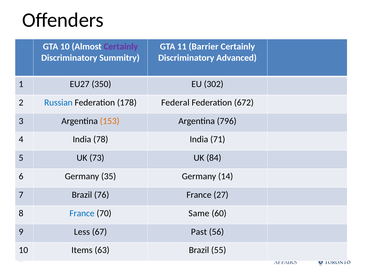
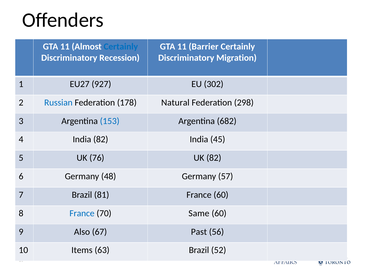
10 at (65, 47): 10 -> 11
Certainly at (121, 47) colour: purple -> blue
Summitry: Summitry -> Recession
Advanced: Advanced -> Migration
350: 350 -> 927
Federal: Federal -> Natural
672: 672 -> 298
153 colour: orange -> blue
796: 796 -> 682
India 78: 78 -> 82
71: 71 -> 45
73: 73 -> 76
UK 84: 84 -> 82
35: 35 -> 48
14: 14 -> 57
76: 76 -> 81
France 27: 27 -> 60
Less: Less -> Also
55: 55 -> 52
